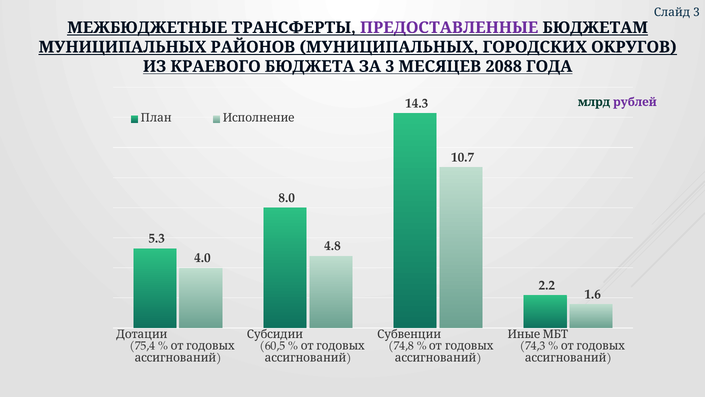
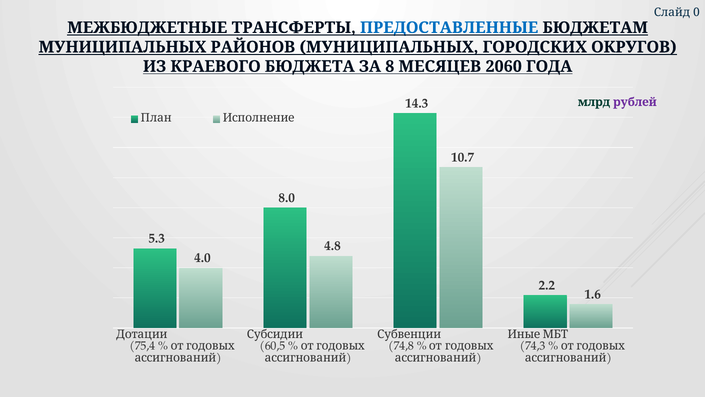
Слайд 3: 3 -> 0
ПРЕДОСТАВЛЕННЫЕ colour: purple -> blue
ЗА 3: 3 -> 8
2088: 2088 -> 2060
